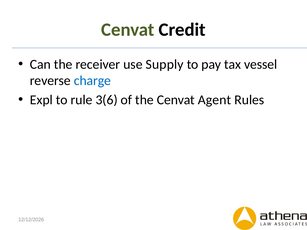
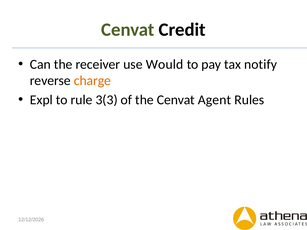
Supply: Supply -> Would
vessel: vessel -> notify
charge colour: blue -> orange
3(6: 3(6 -> 3(3
